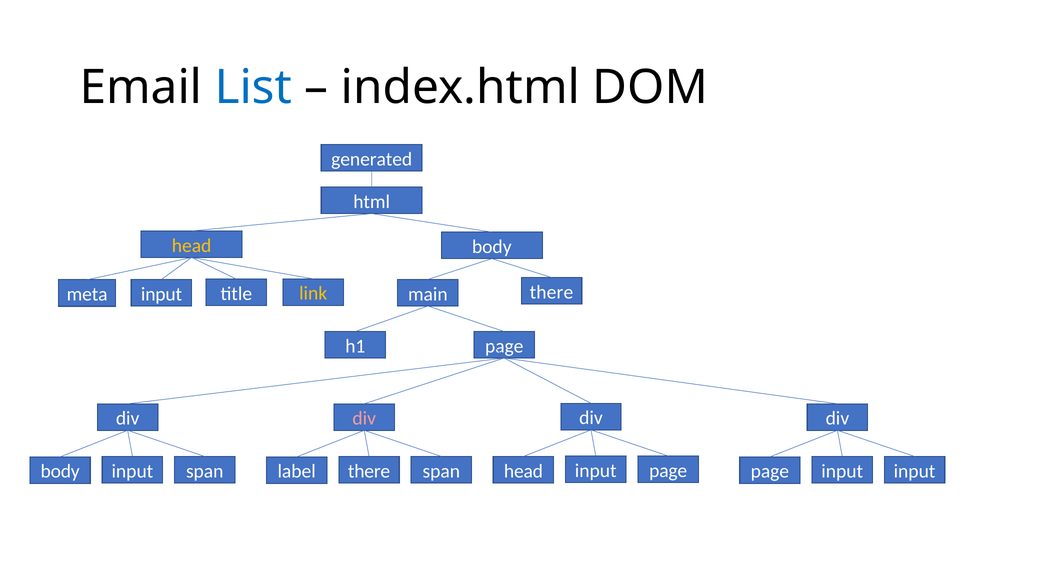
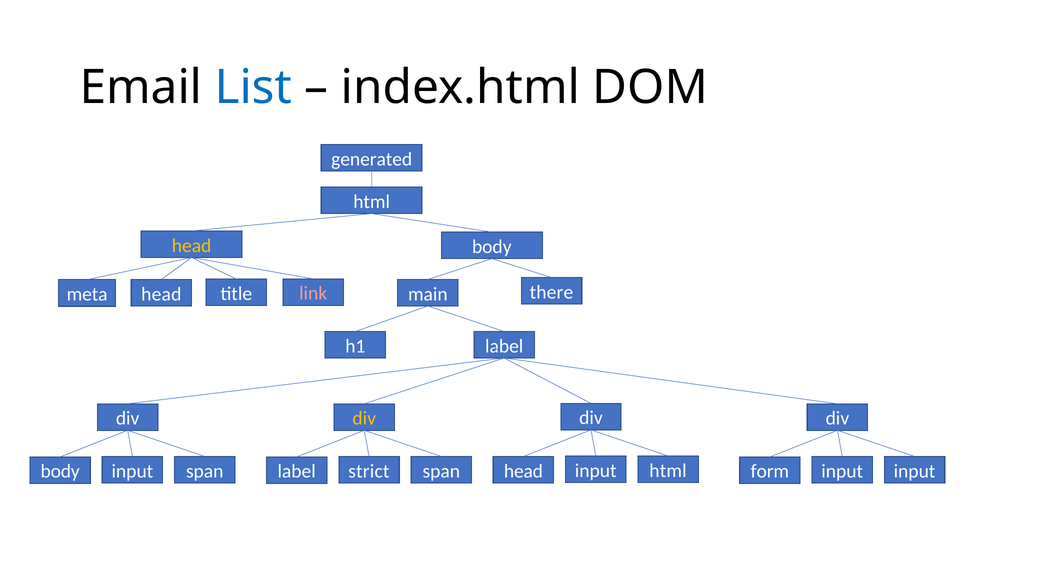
link colour: yellow -> pink
meta input: input -> head
h1 page: page -> label
div at (364, 419) colour: pink -> yellow
input page: page -> html
label there: there -> strict
page at (770, 472): page -> form
